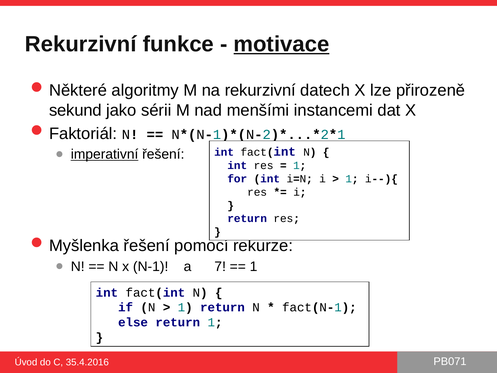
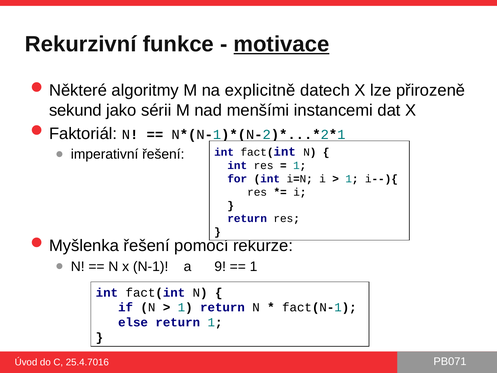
na rekurzivní: rekurzivní -> explicitně
imperativní underline: present -> none
7: 7 -> 9
35.4.2016: 35.4.2016 -> 25.4.7016
